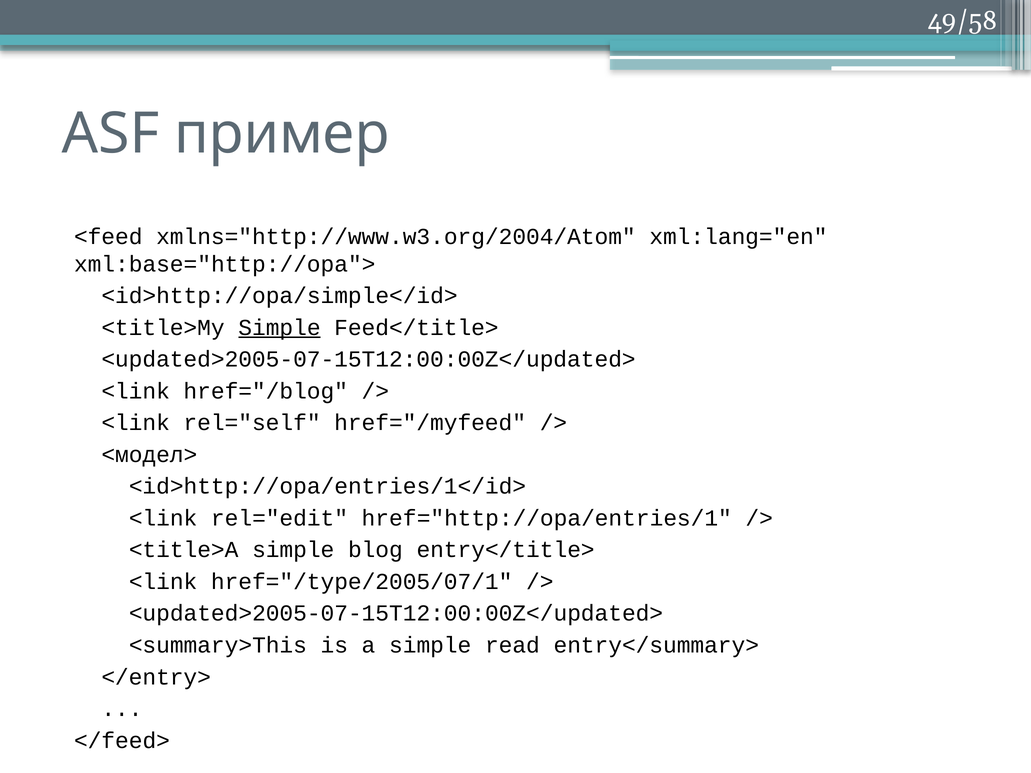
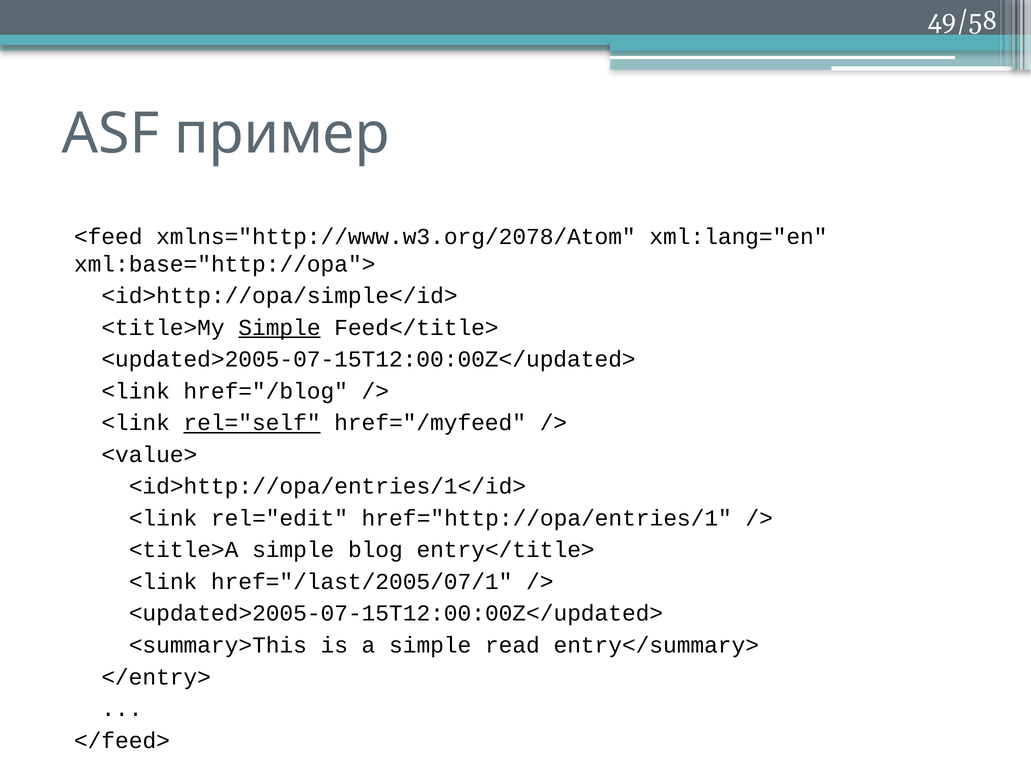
xmlns="http://www.w3.org/2004/Atom: xmlns="http://www.w3.org/2004/Atom -> xmlns="http://www.w3.org/2078/Atom
rel="self underline: none -> present
<модел>: <модел> -> <value>
href="/type/2005/07/1: href="/type/2005/07/1 -> href="/last/2005/07/1
